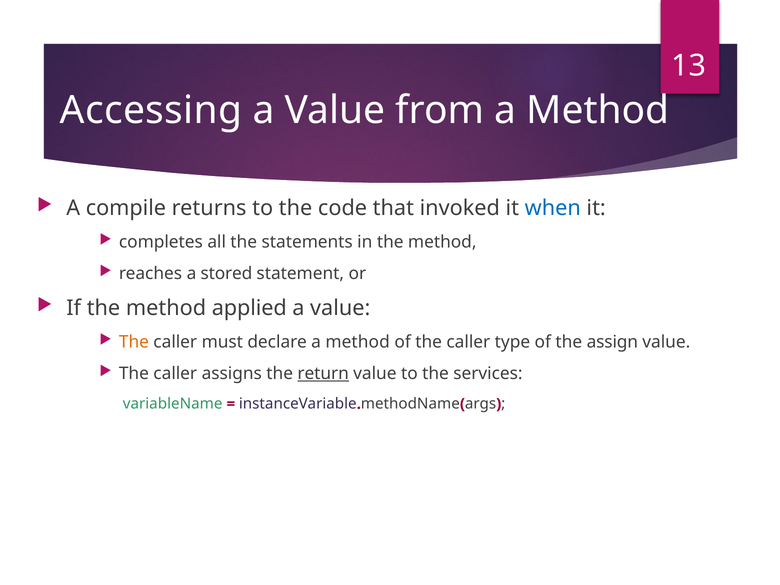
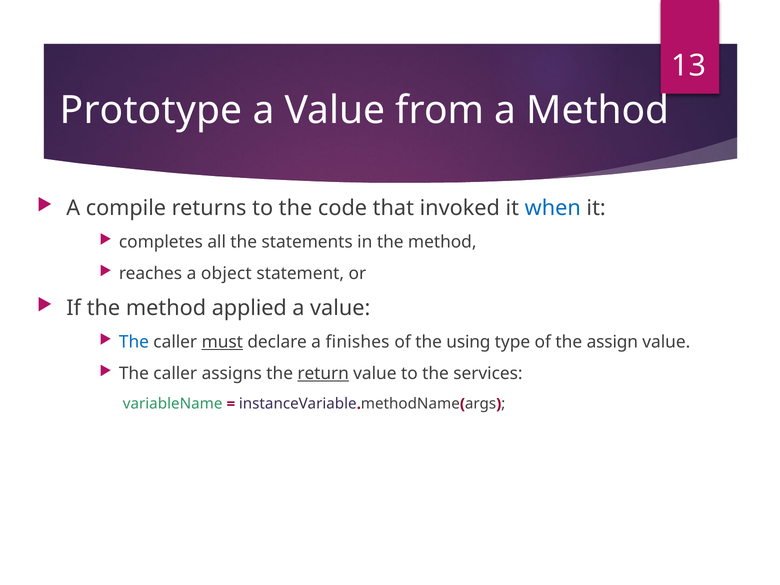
Accessing: Accessing -> Prototype
stored: stored -> object
The at (134, 342) colour: orange -> blue
must underline: none -> present
declare a method: method -> finishes
of the caller: caller -> using
